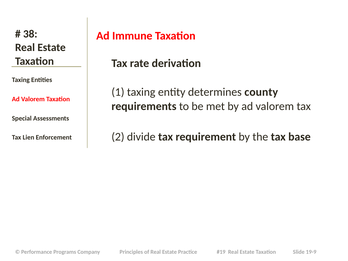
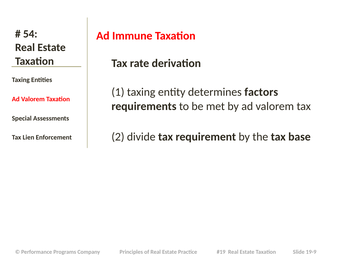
38: 38 -> 54
county: county -> factors
